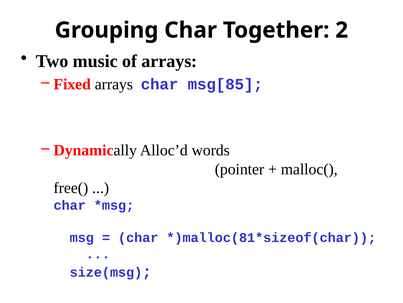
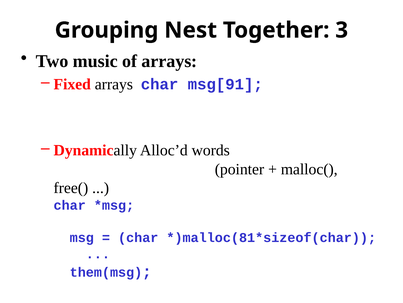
Grouping Char: Char -> Nest
2: 2 -> 3
msg[85: msg[85 -> msg[91
size(msg: size(msg -> them(msg
